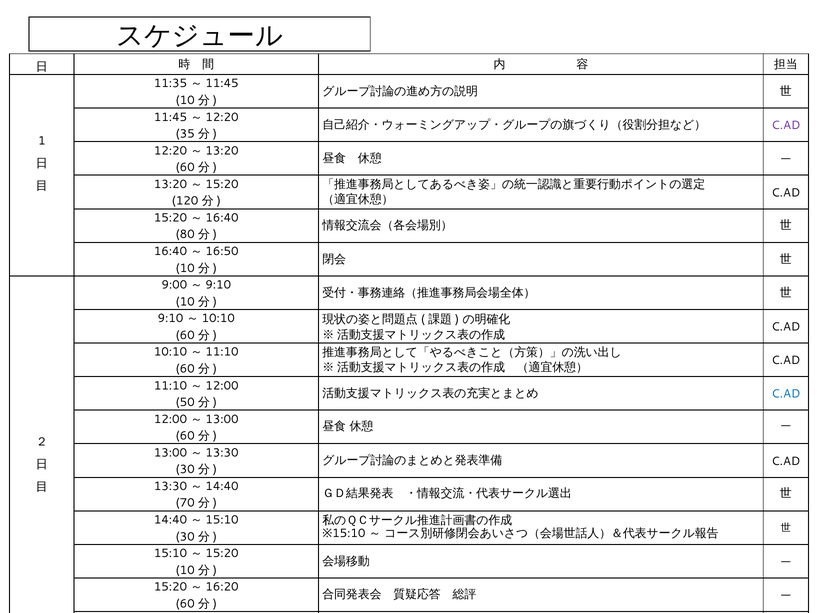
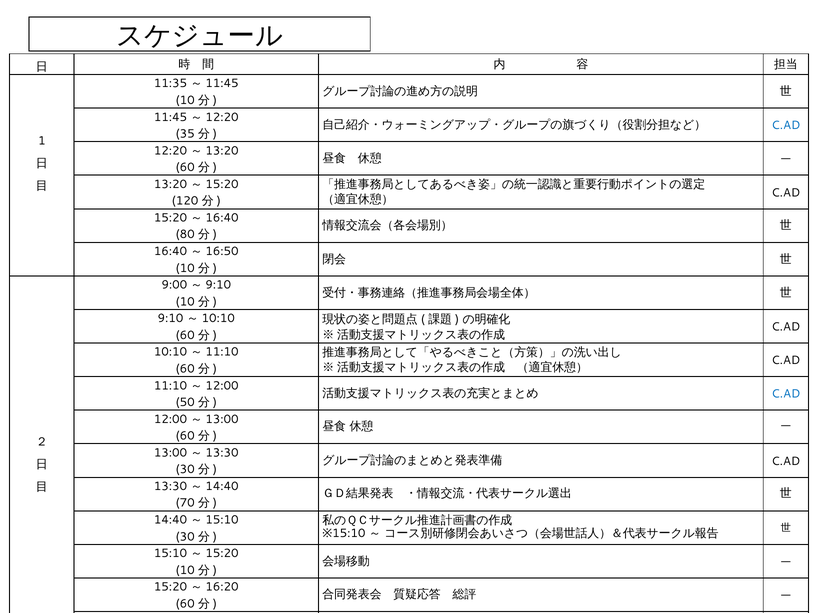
C.AD at (786, 126) colour: purple -> blue
